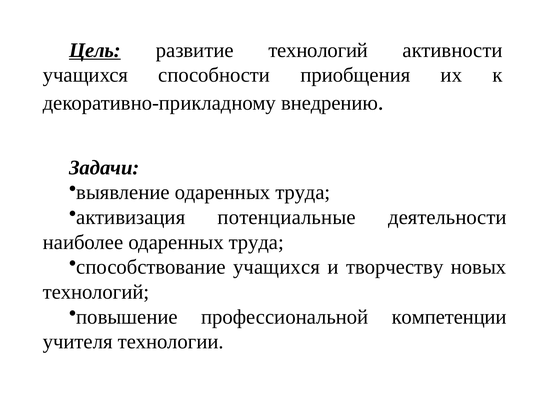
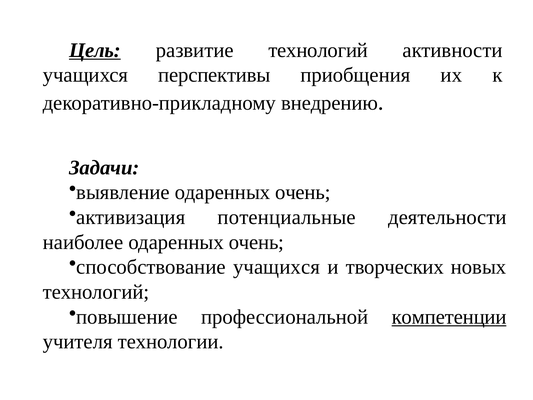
способности: способности -> перспективы
выявление одаренных труда: труда -> очень
наиболее одаренных труда: труда -> очень
творчеству: творчеству -> творческих
компетенции underline: none -> present
